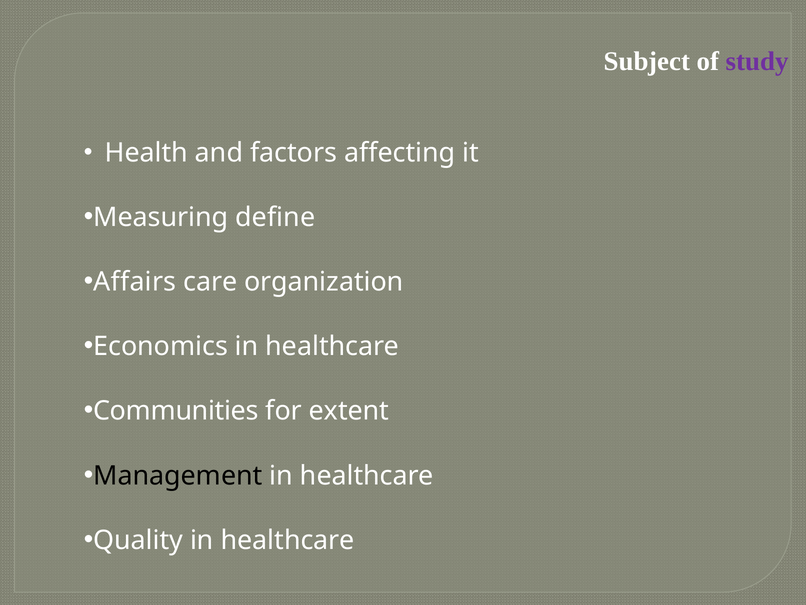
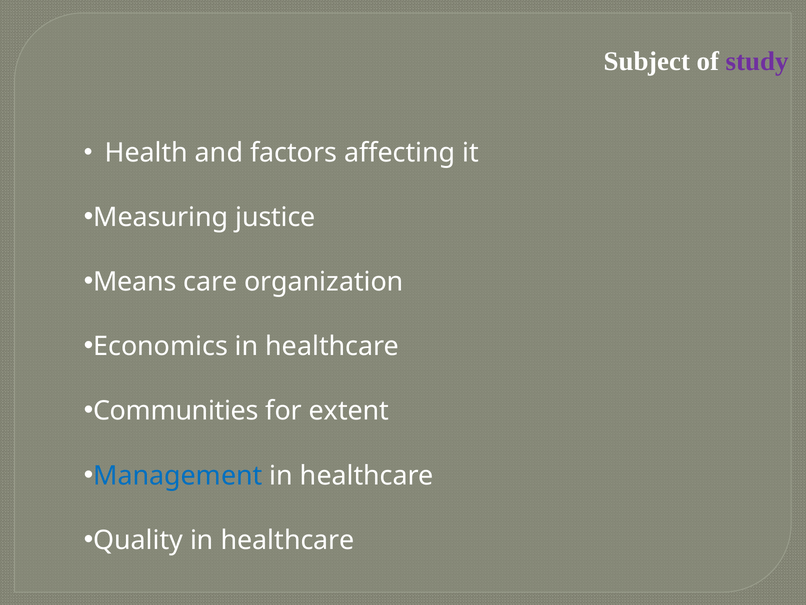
define: define -> justice
Affairs: Affairs -> Means
Management colour: black -> blue
